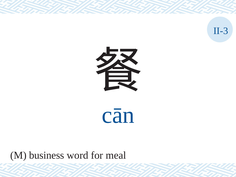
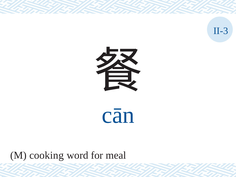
business: business -> cooking
